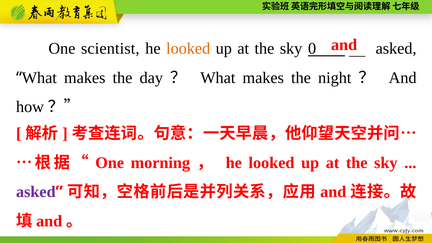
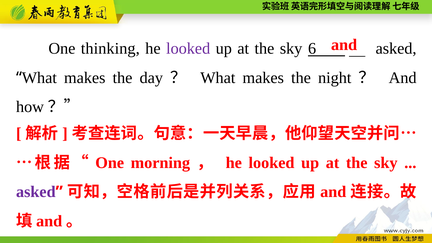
scientist: scientist -> thinking
looked at (188, 49) colour: orange -> purple
0: 0 -> 6
